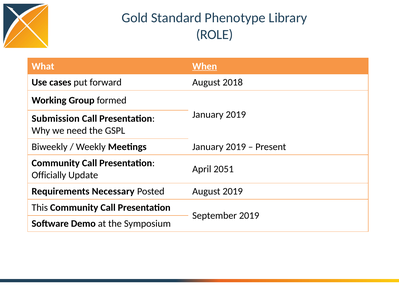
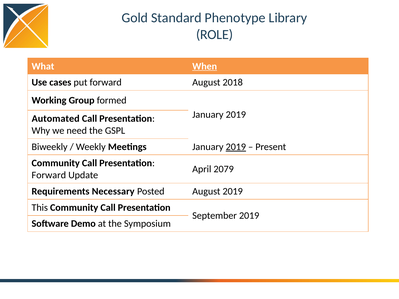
Submission: Submission -> Automated
2019 at (236, 147) underline: none -> present
2051: 2051 -> 2079
Officially at (49, 175): Officially -> Forward
